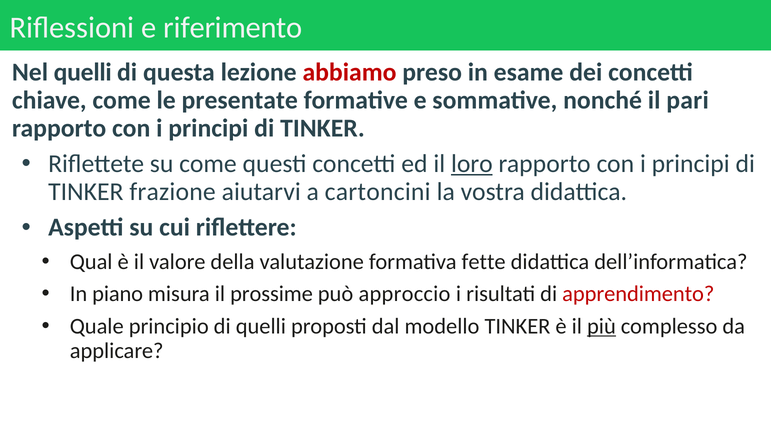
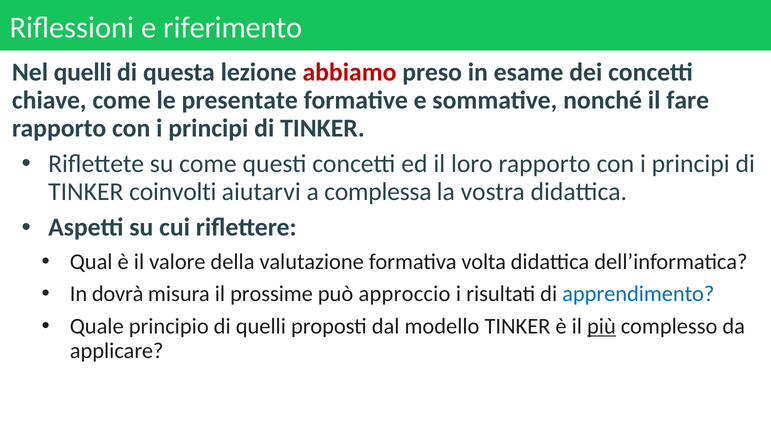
pari: pari -> fare
loro underline: present -> none
frazione: frazione -> coinvolti
cartoncini: cartoncini -> complessa
fette: fette -> volta
piano: piano -> dovrà
apprendimento colour: red -> blue
